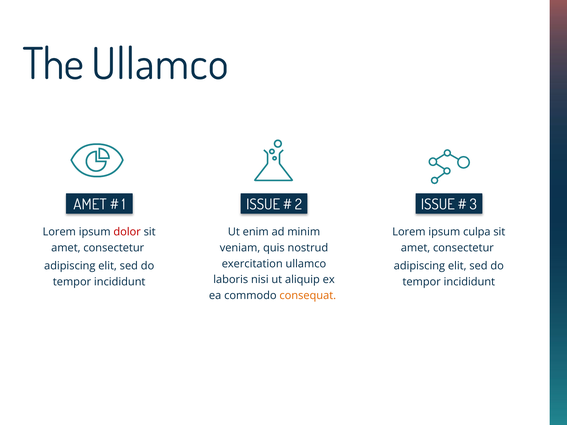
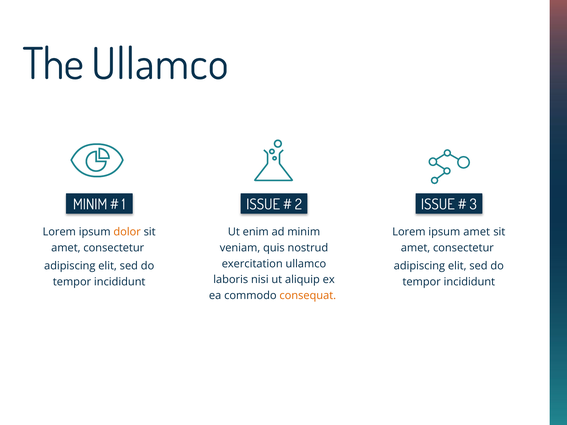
AMET at (90, 205): AMET -> MINIM
dolor colour: red -> orange
ipsum culpa: culpa -> amet
